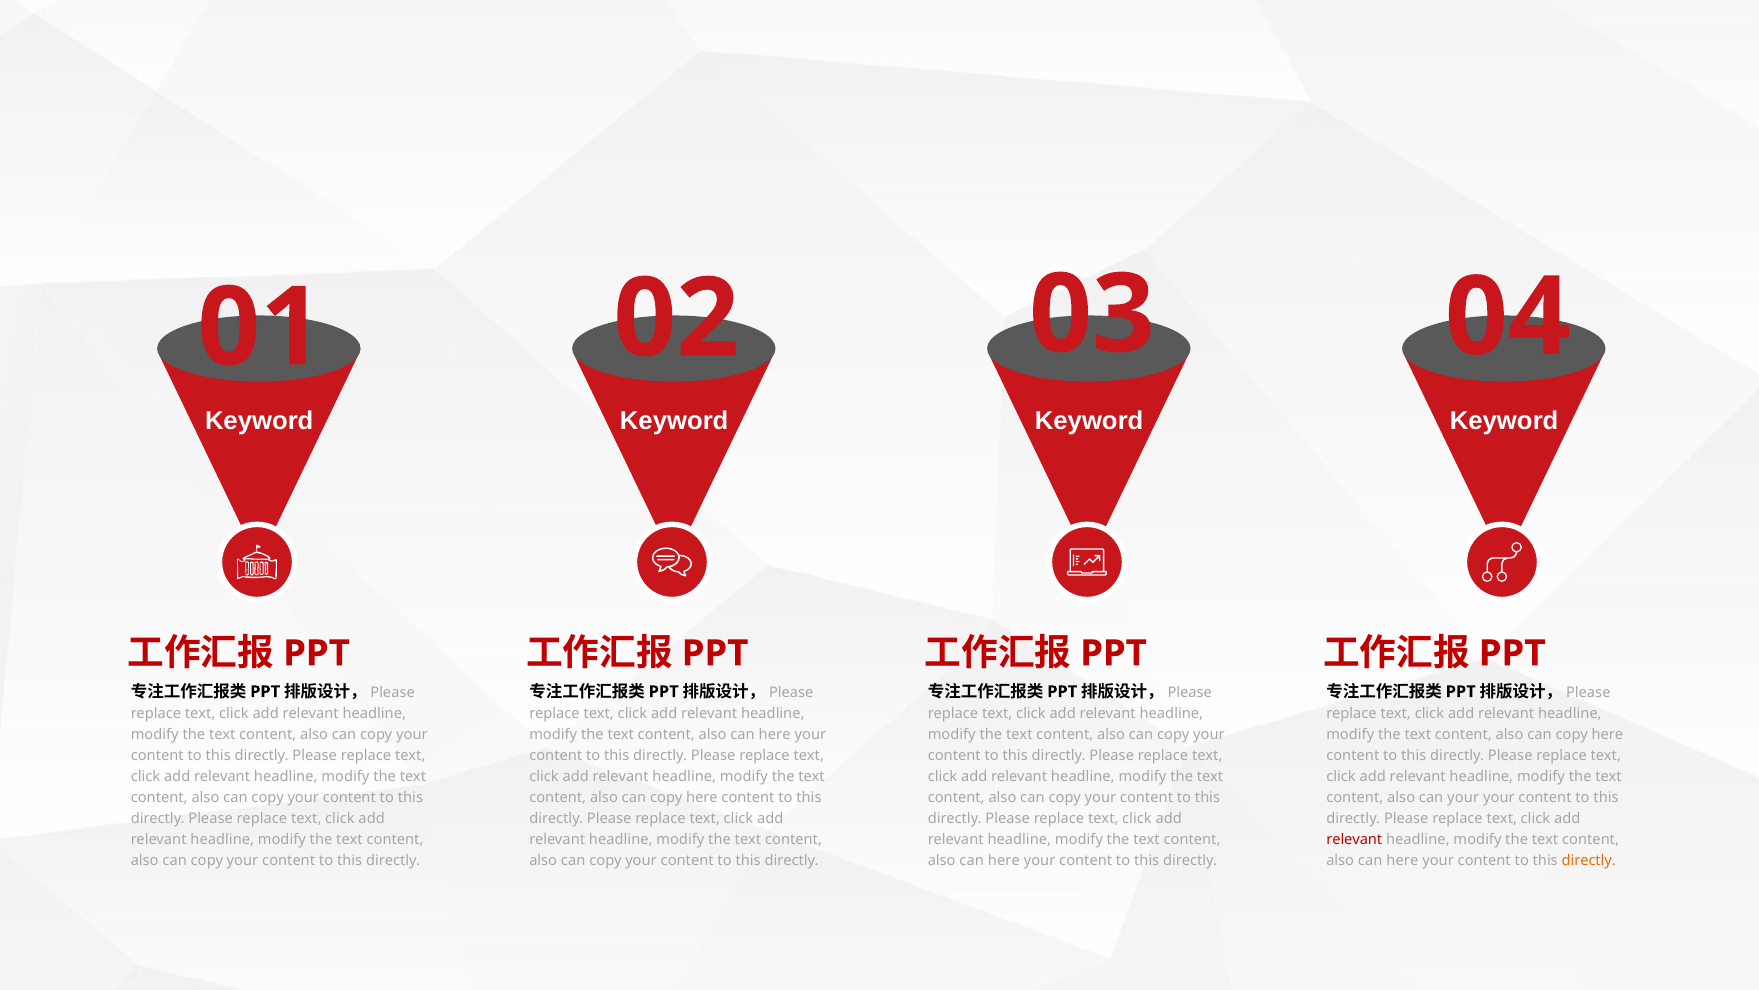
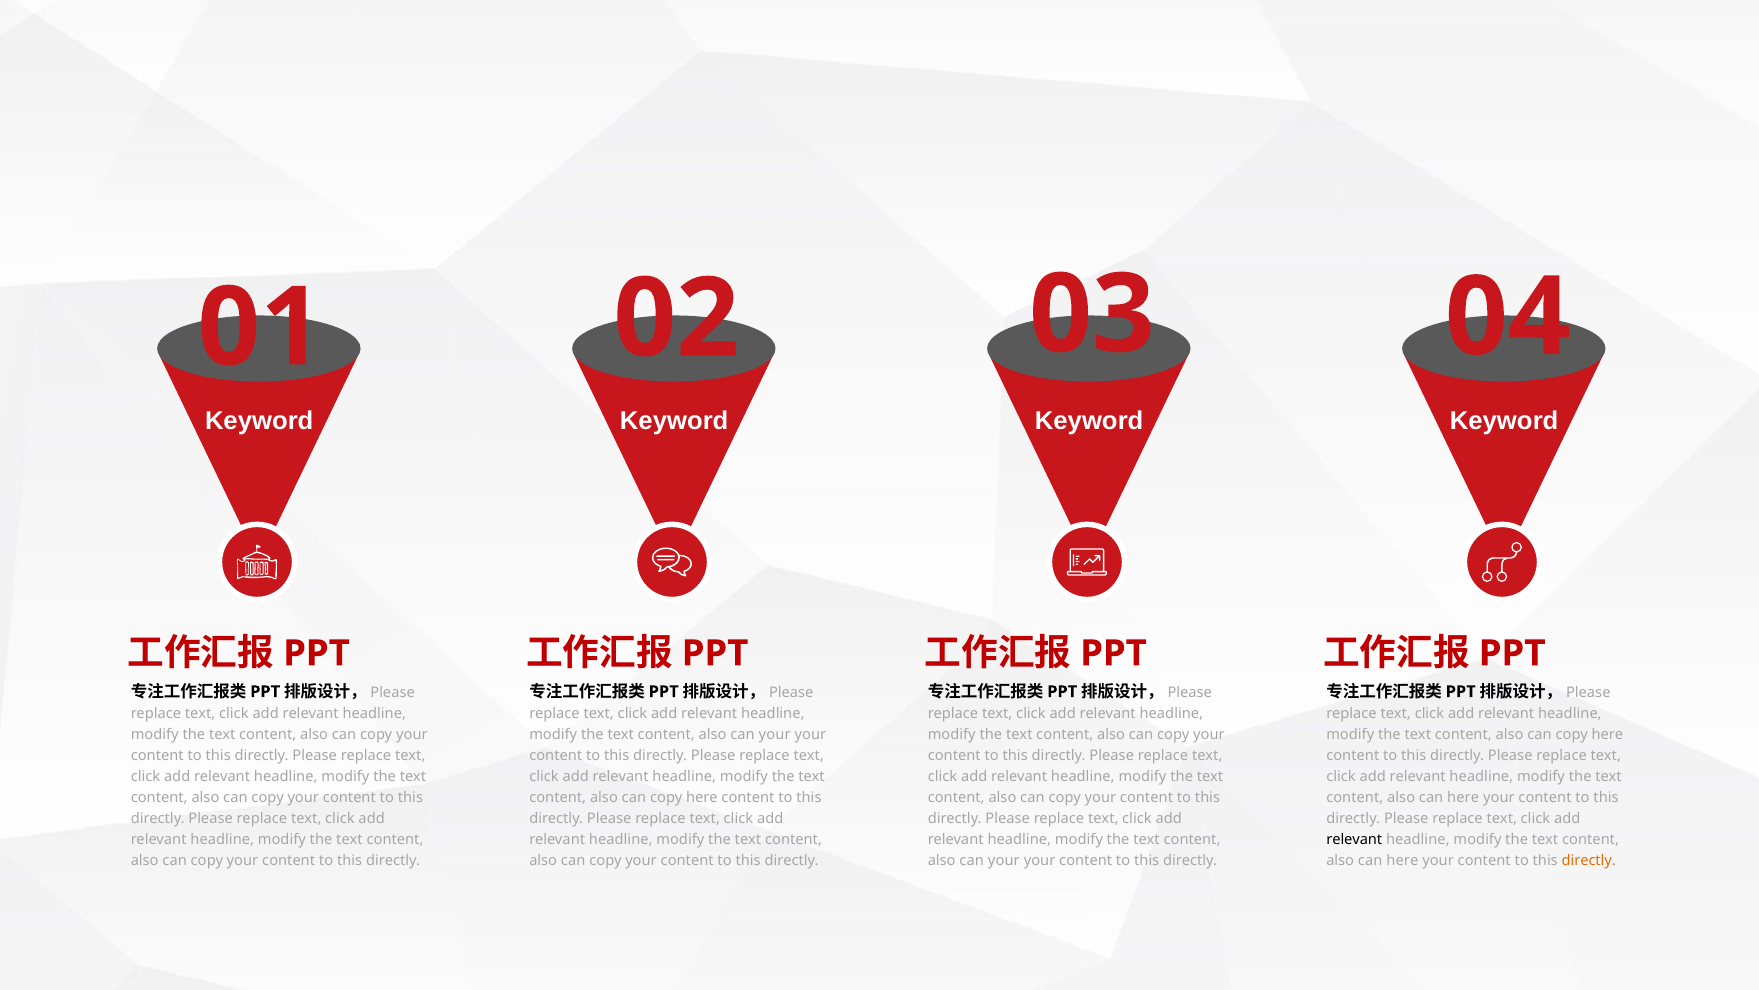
here at (775, 734): here -> your
your at (1463, 797): your -> here
relevant at (1354, 840) colour: red -> black
here at (1004, 861): here -> your
